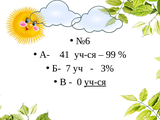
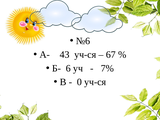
41: 41 -> 43
99: 99 -> 67
7: 7 -> 6
3%: 3% -> 7%
уч-ся at (95, 82) underline: present -> none
